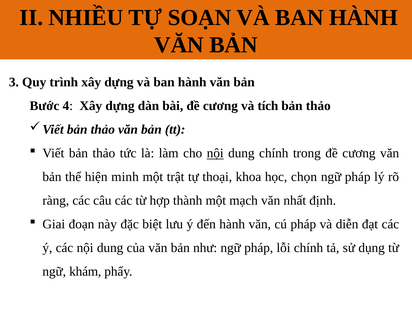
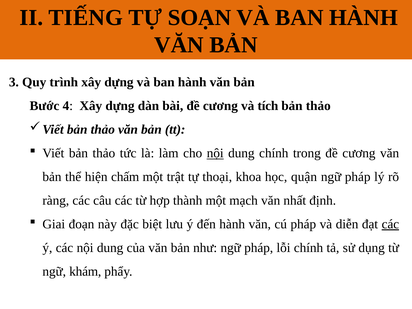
NHIỀU: NHIỀU -> TIẾNG
minh: minh -> chấm
chọn: chọn -> quận
các at (390, 224) underline: none -> present
